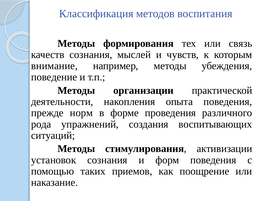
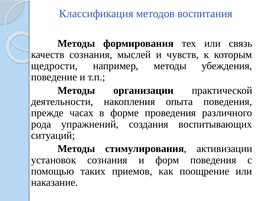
внимание: внимание -> щедрости
норм: норм -> часах
